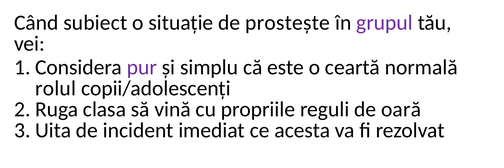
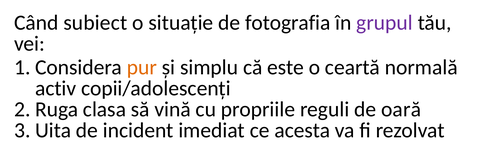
prostește: prostește -> fotografia
pur colour: purple -> orange
rolul: rolul -> activ
